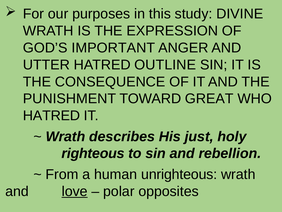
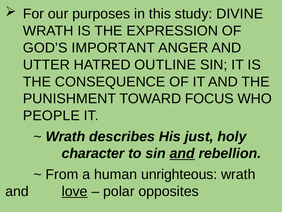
GREAT: GREAT -> FOCUS
HATRED at (52, 115): HATRED -> PEOPLE
righteous: righteous -> character
and at (182, 153) underline: none -> present
